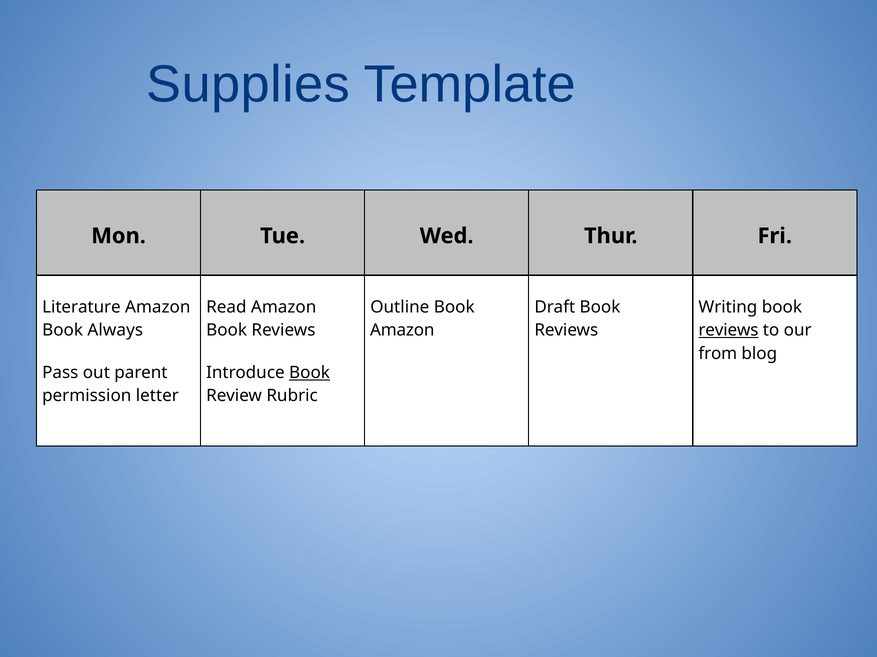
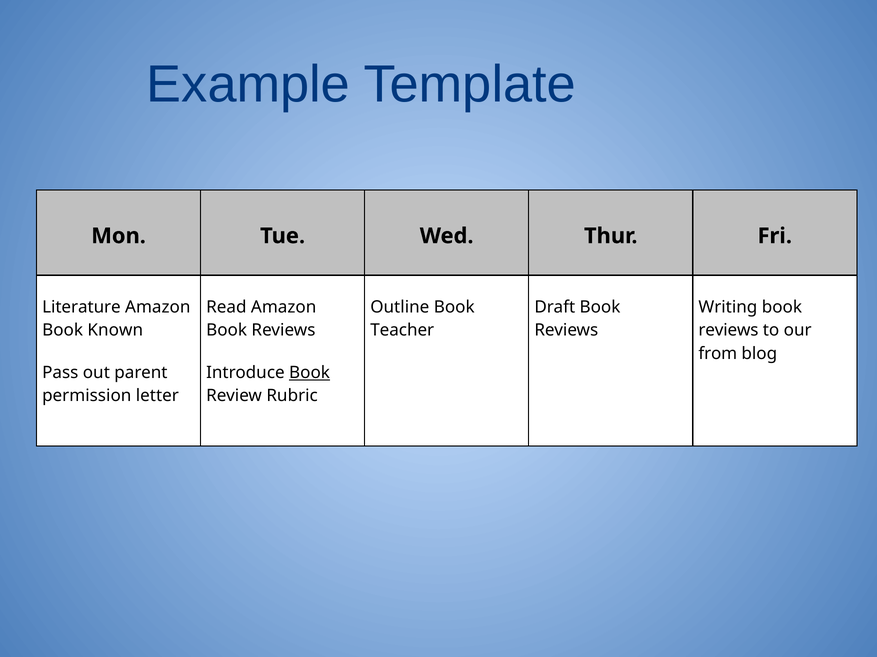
Supplies: Supplies -> Example
Always: Always -> Known
Amazon at (402, 331): Amazon -> Teacher
reviews at (728, 331) underline: present -> none
